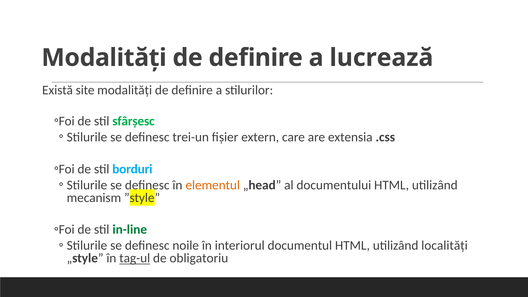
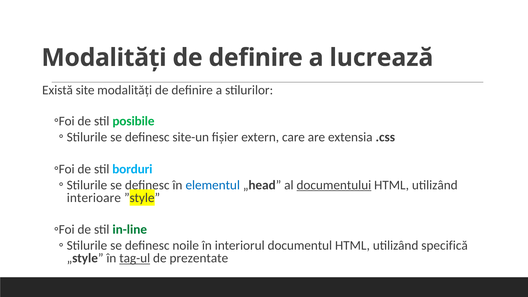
sfârșesc: sfârșesc -> posibile
trei-un: trei-un -> site-un
elementul colour: orange -> blue
documentului underline: none -> present
mecanism: mecanism -> interioare
localități: localități -> specifică
obligatoriu: obligatoriu -> prezentate
